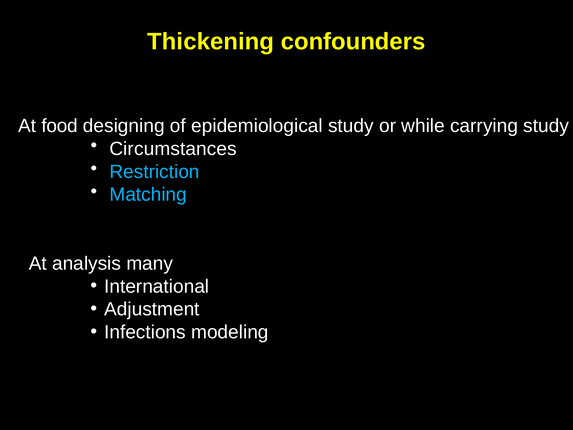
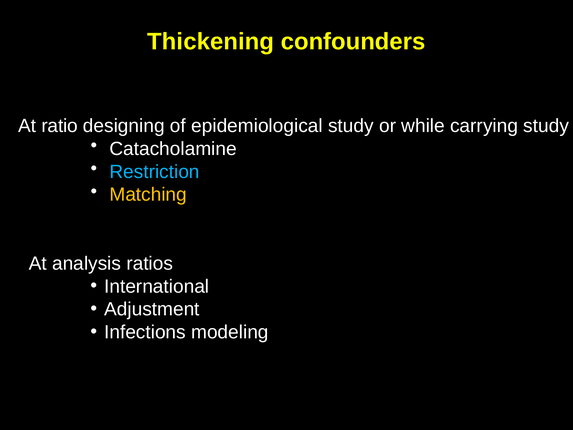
food: food -> ratio
Circumstances: Circumstances -> Catacholamine
Matching colour: light blue -> yellow
many: many -> ratios
